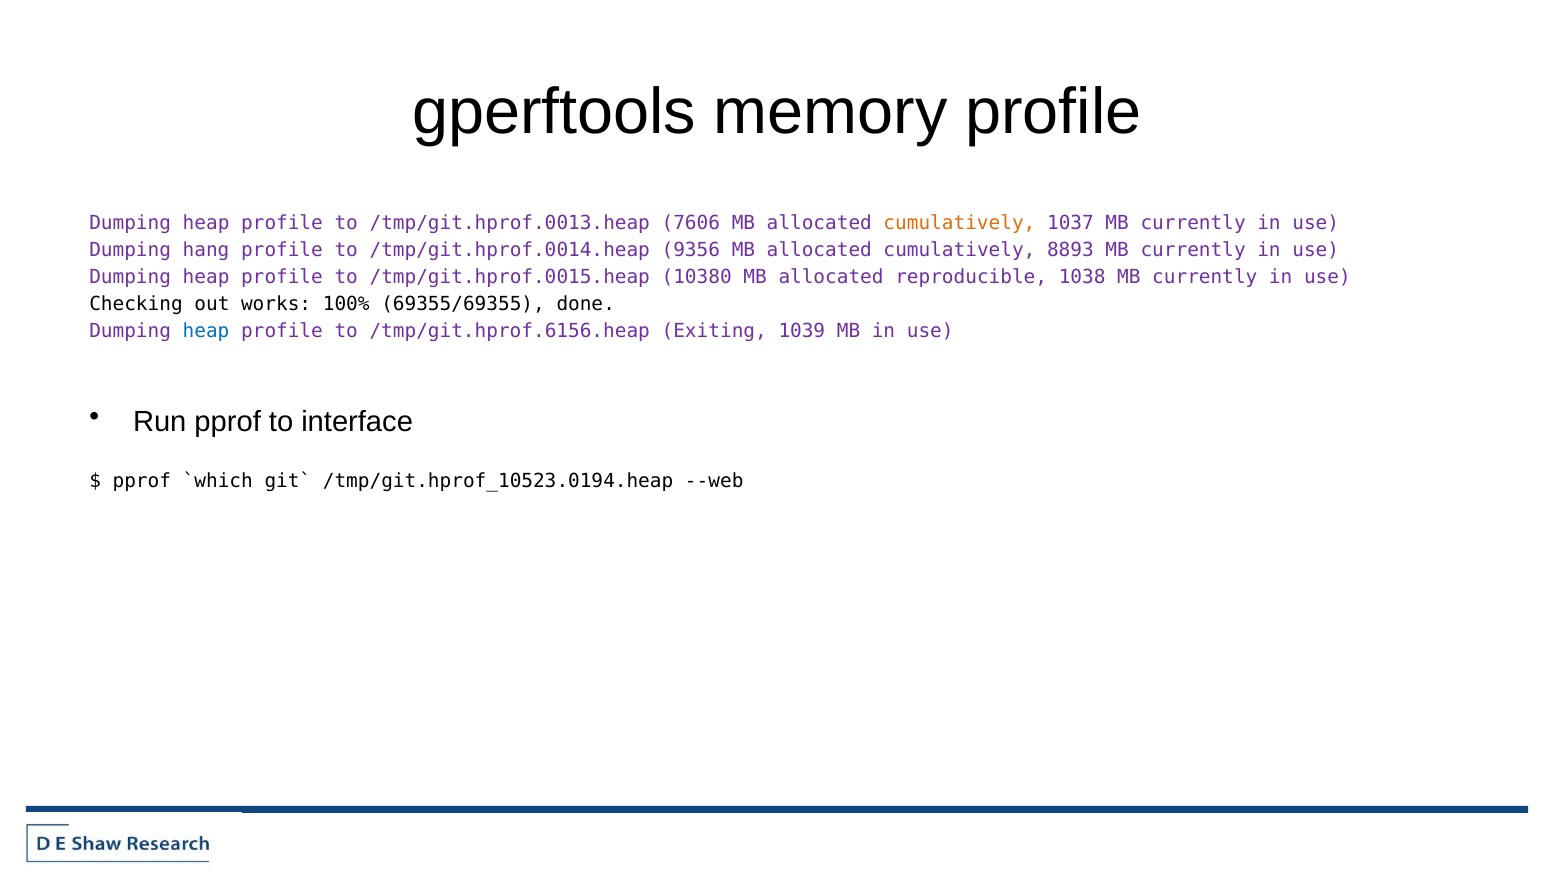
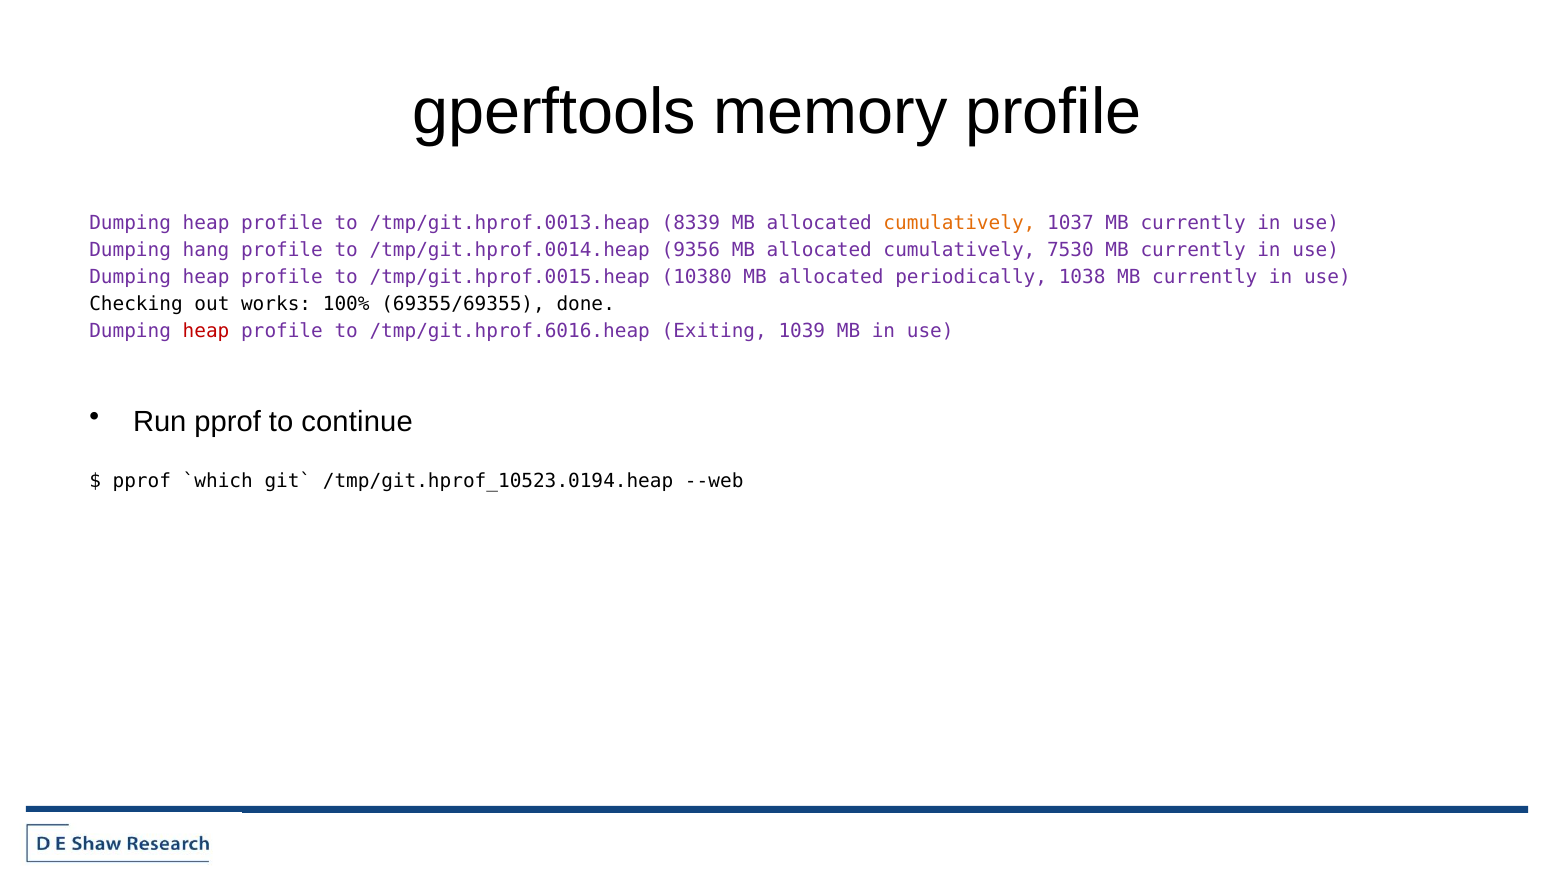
7606: 7606 -> 8339
8893: 8893 -> 7530
reproducible: reproducible -> periodically
heap at (206, 332) colour: blue -> red
/tmp/git.hprof.6156.heap: /tmp/git.hprof.6156.heap -> /tmp/git.hprof.6016.heap
interface: interface -> continue
